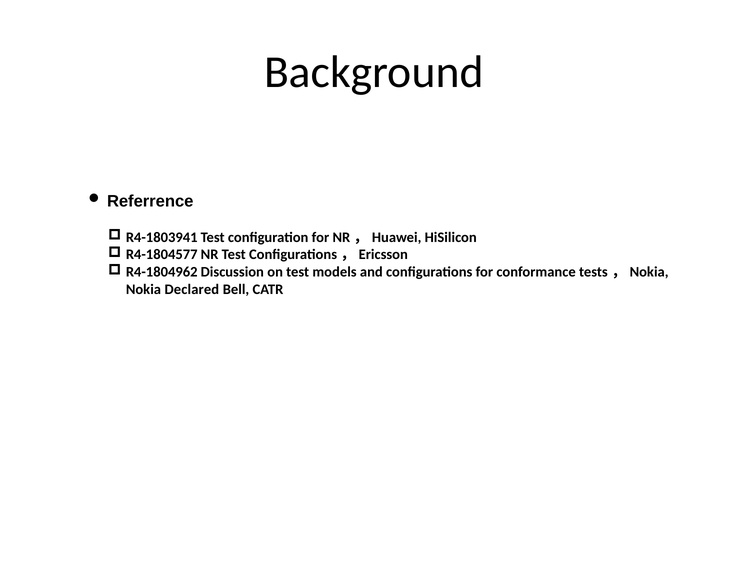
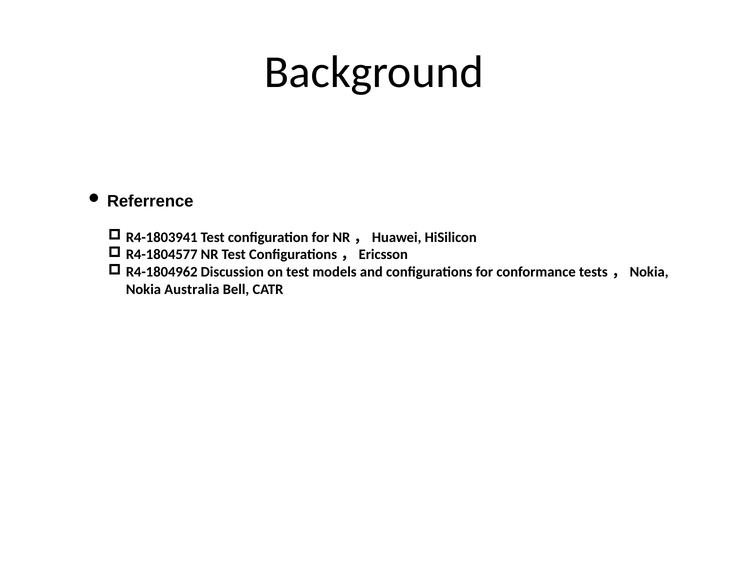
Declared: Declared -> Australia
